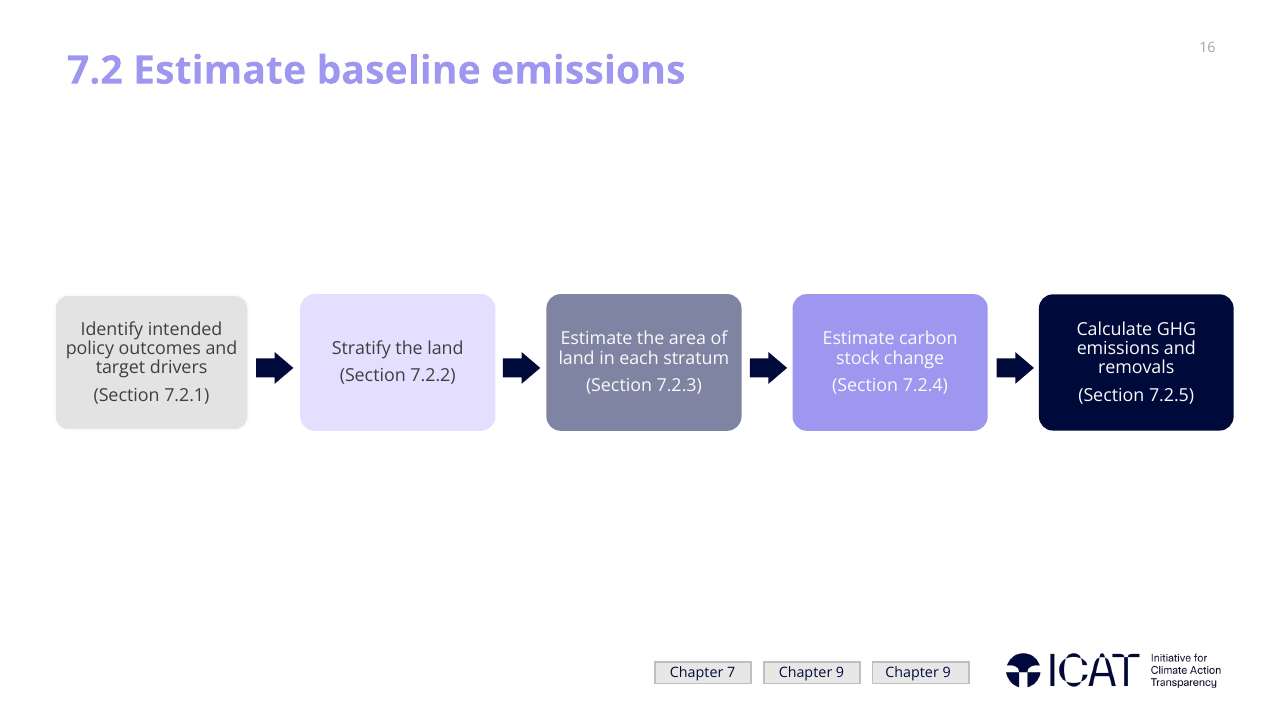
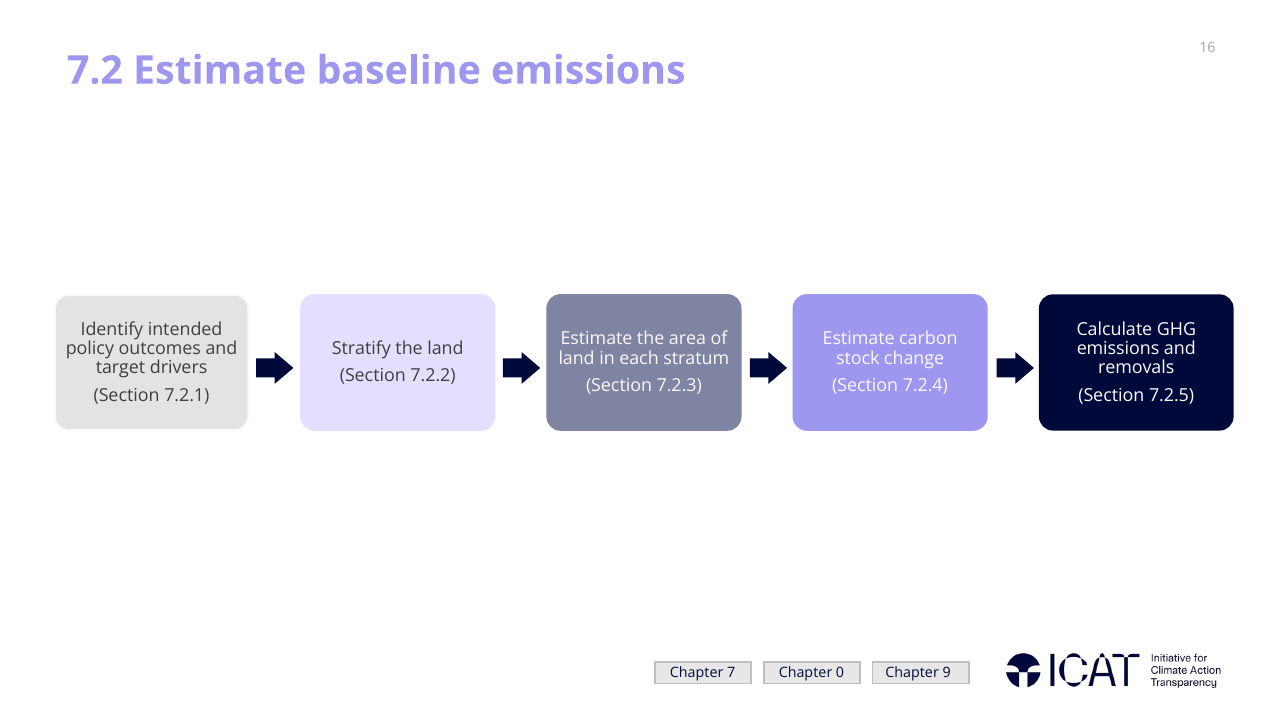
9 at (840, 672): 9 -> 0
